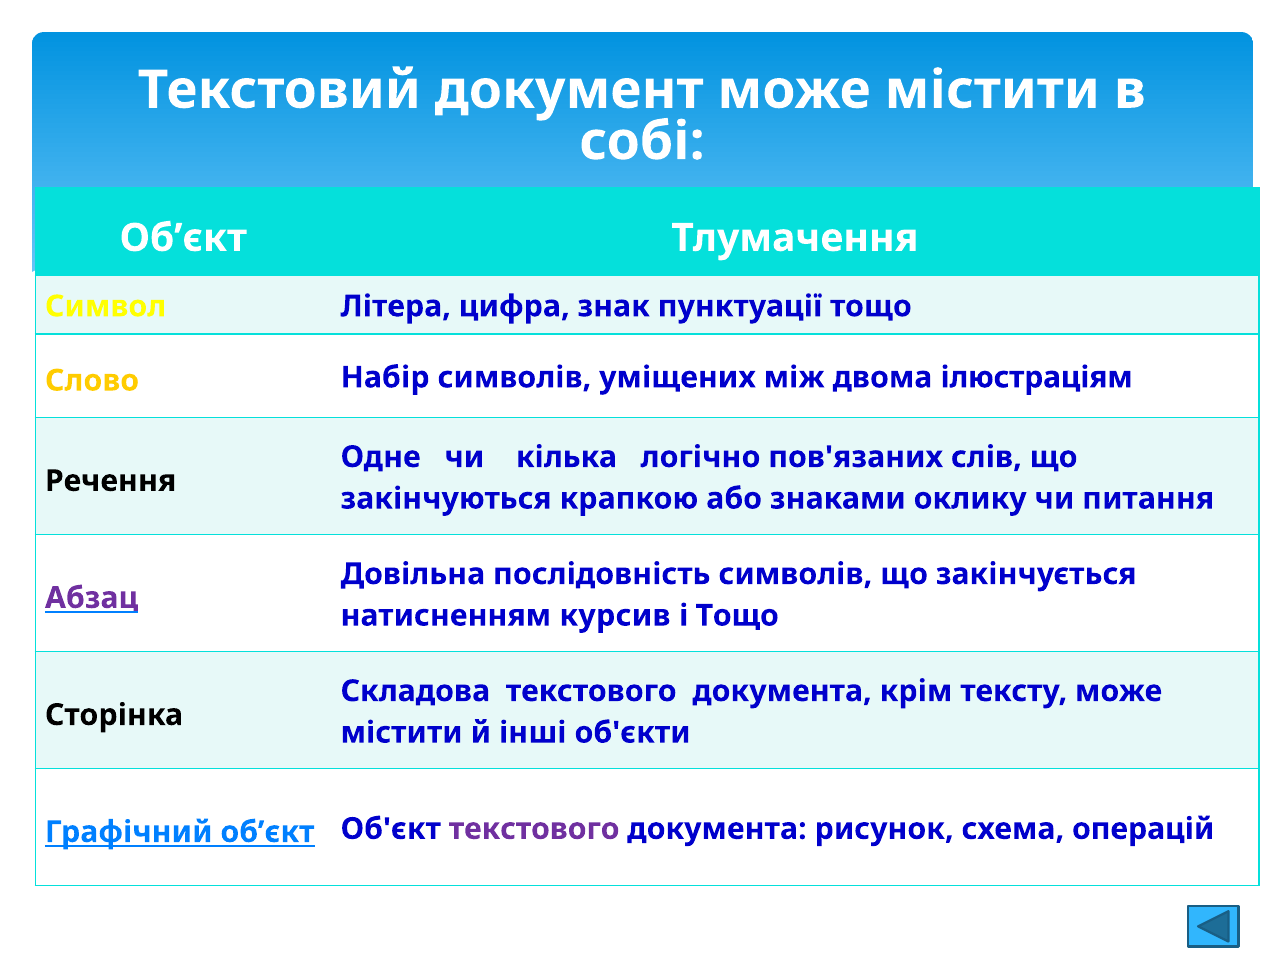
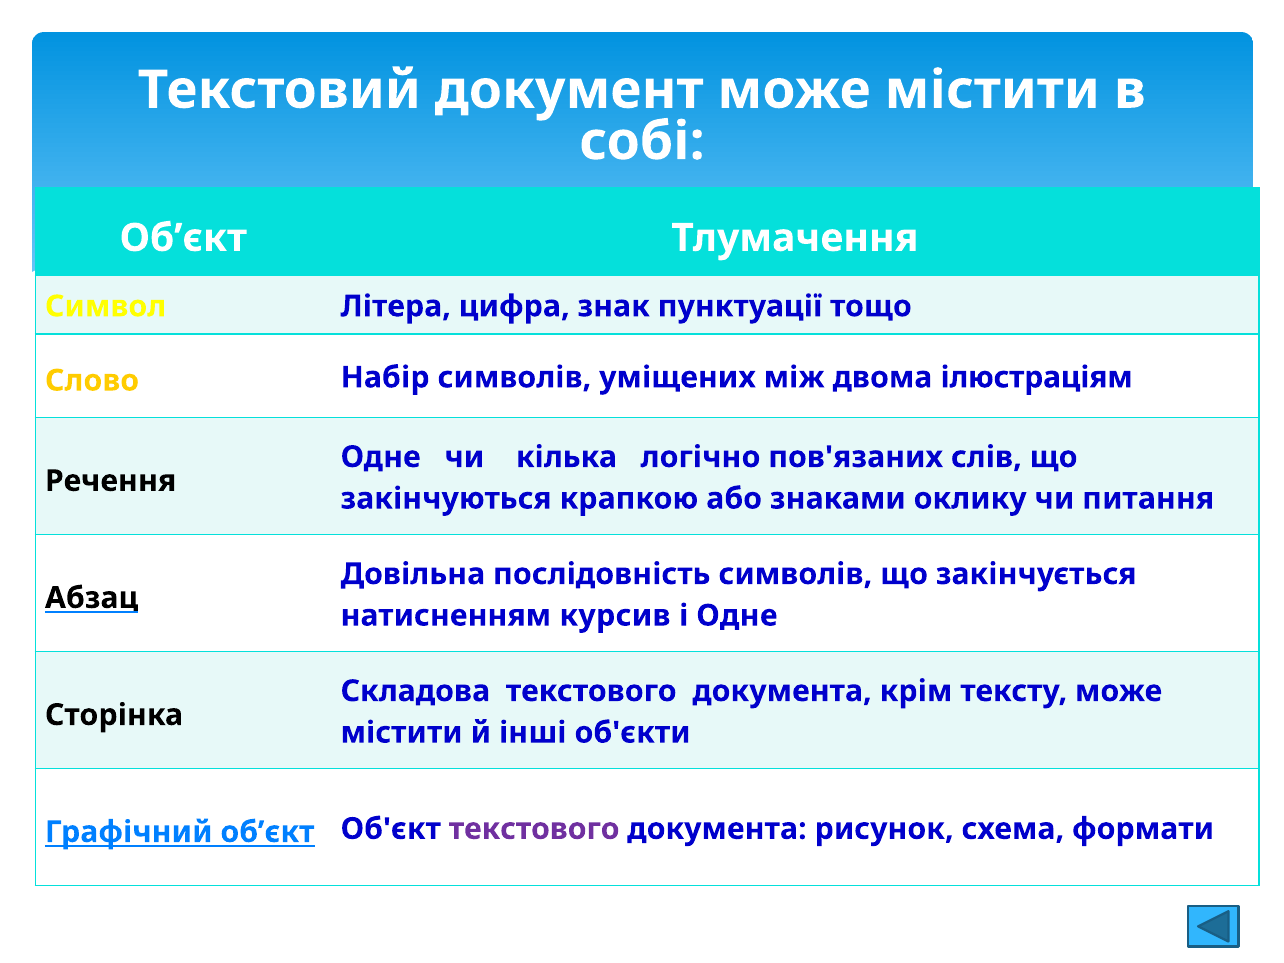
Абзац colour: purple -> black
і Тощо: Тощо -> Одне
операцій: операцій -> формати
